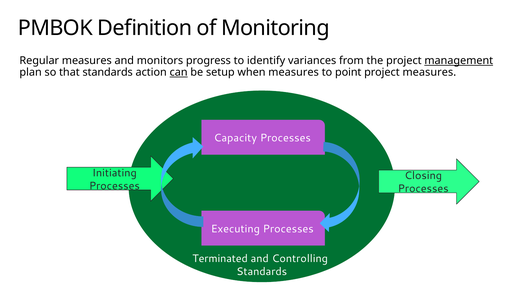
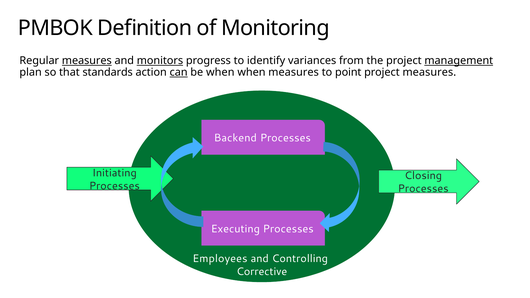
measures at (87, 61) underline: none -> present
monitors underline: none -> present
be setup: setup -> when
Capacity: Capacity -> Backend
Terminated: Terminated -> Employees
Standards at (262, 272): Standards -> Corrective
